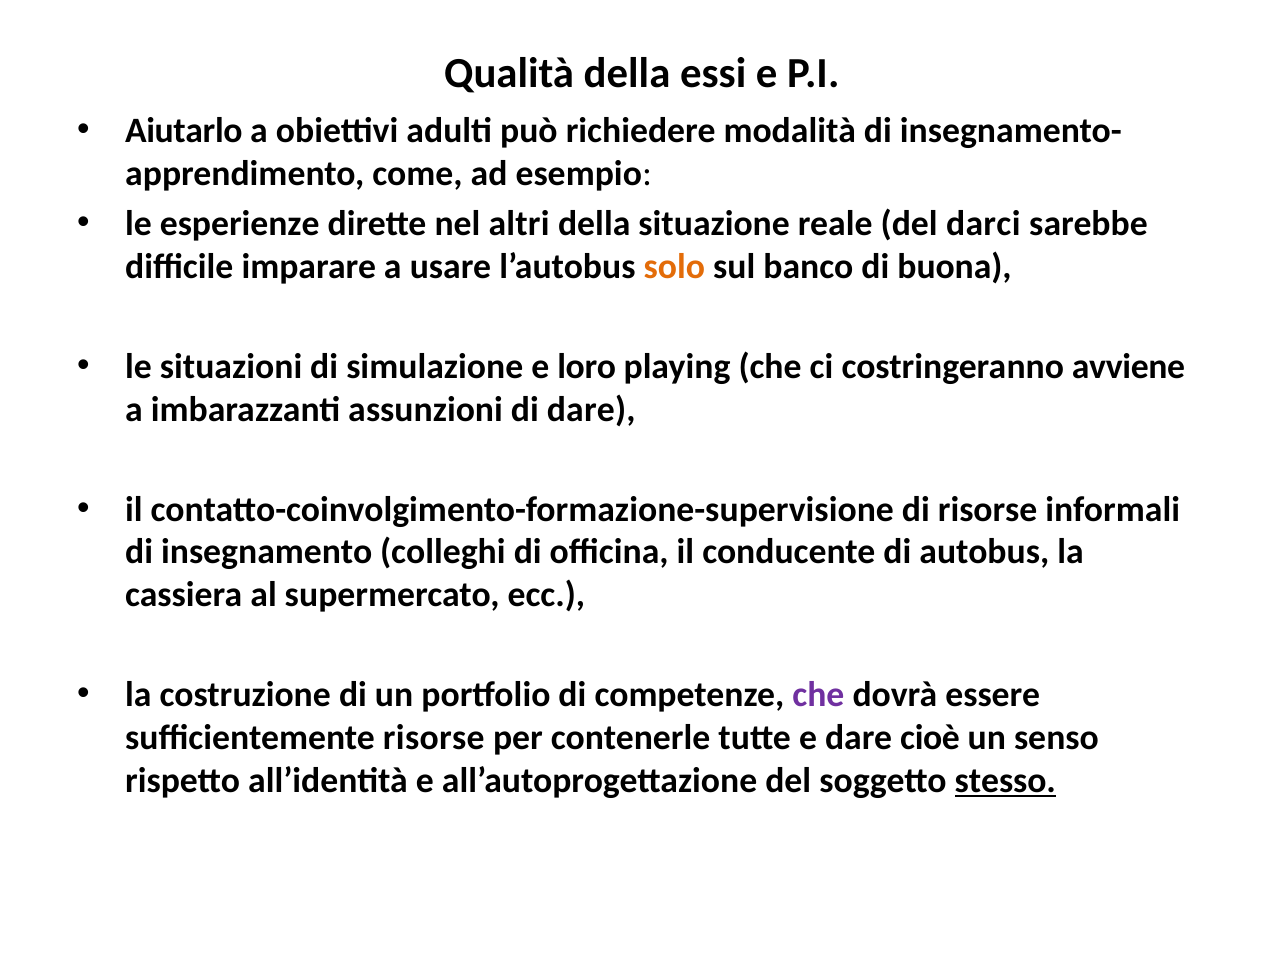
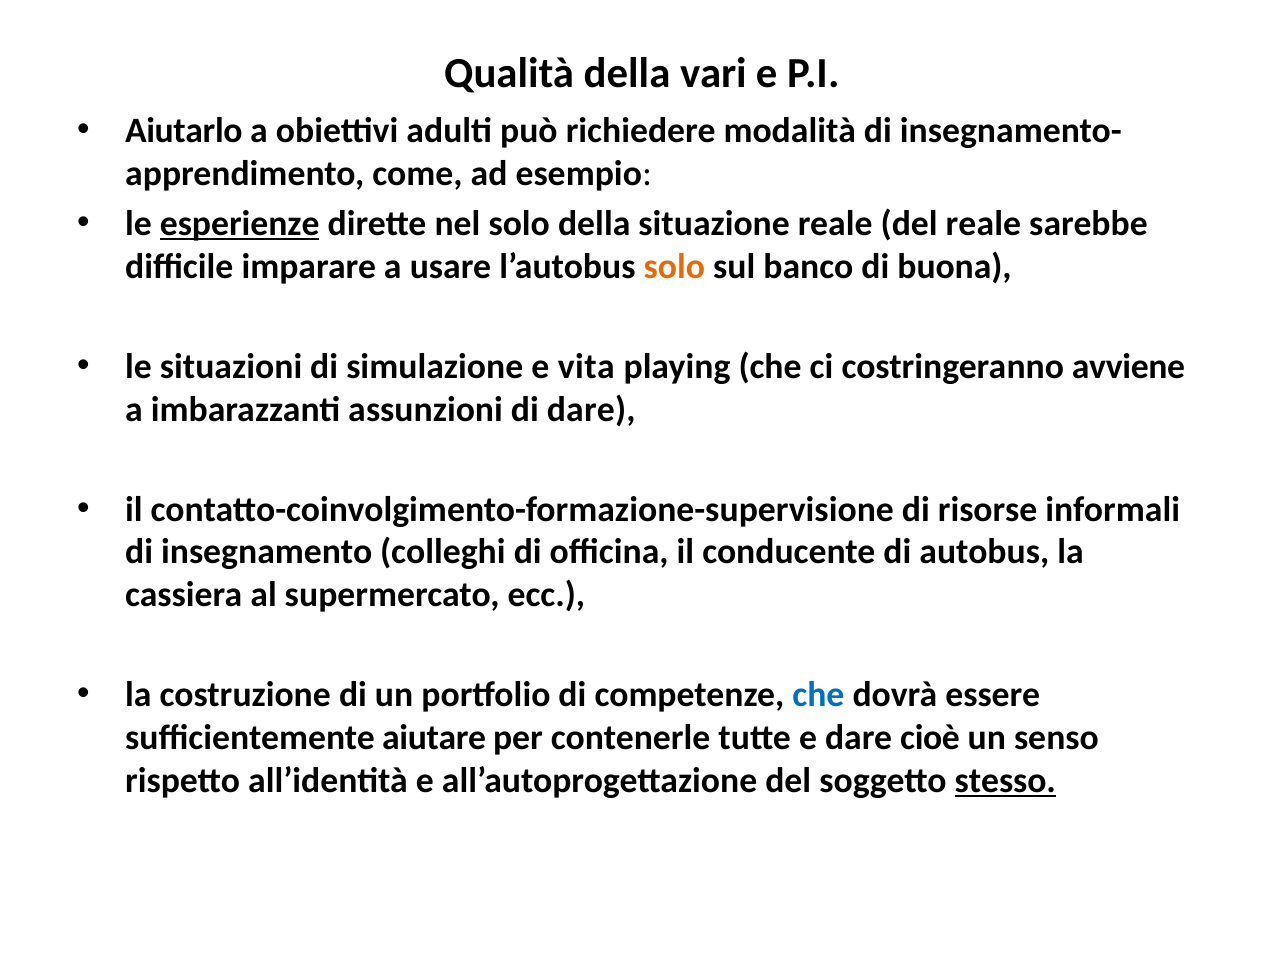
essi: essi -> vari
esperienze underline: none -> present
nel altri: altri -> solo
del darci: darci -> reale
loro: loro -> vita
che at (818, 695) colour: purple -> blue
sufficientemente risorse: risorse -> aiutare
